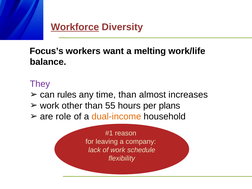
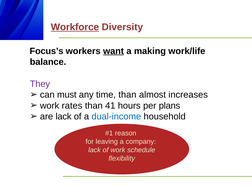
want underline: none -> present
melting: melting -> making
rules: rules -> must
other: other -> rates
55: 55 -> 41
are role: role -> lack
dual-income colour: orange -> blue
